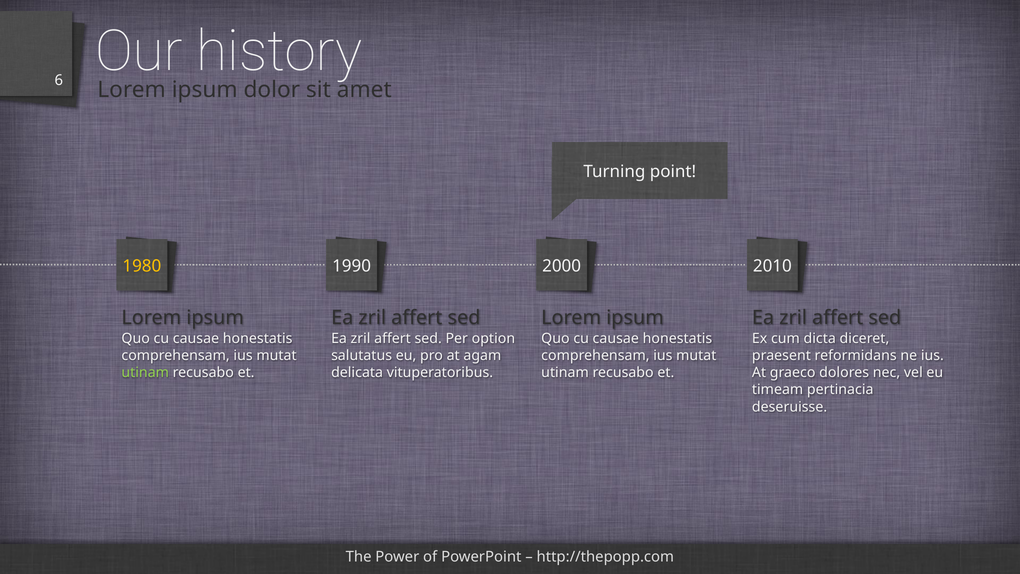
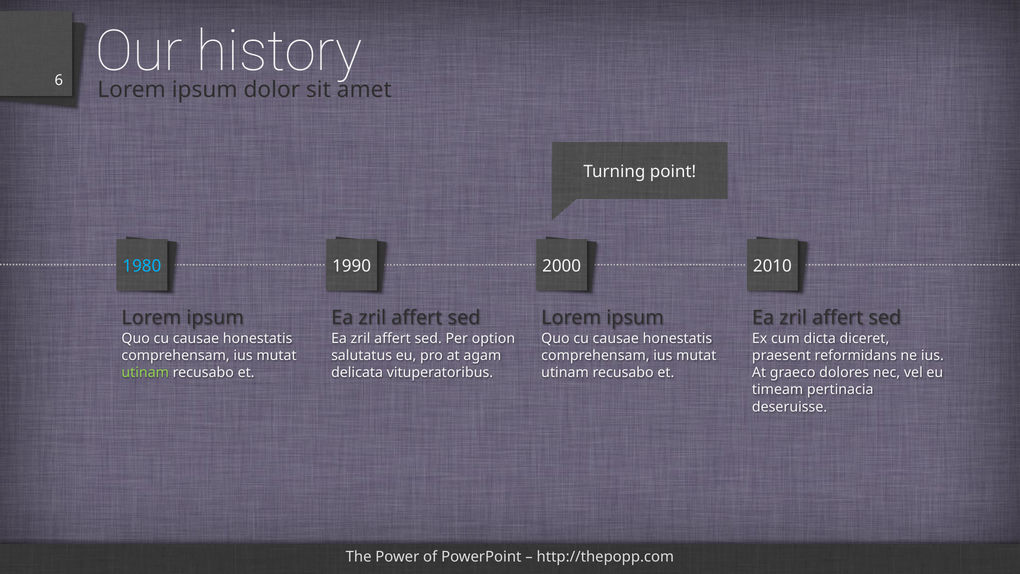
1980 colour: yellow -> light blue
